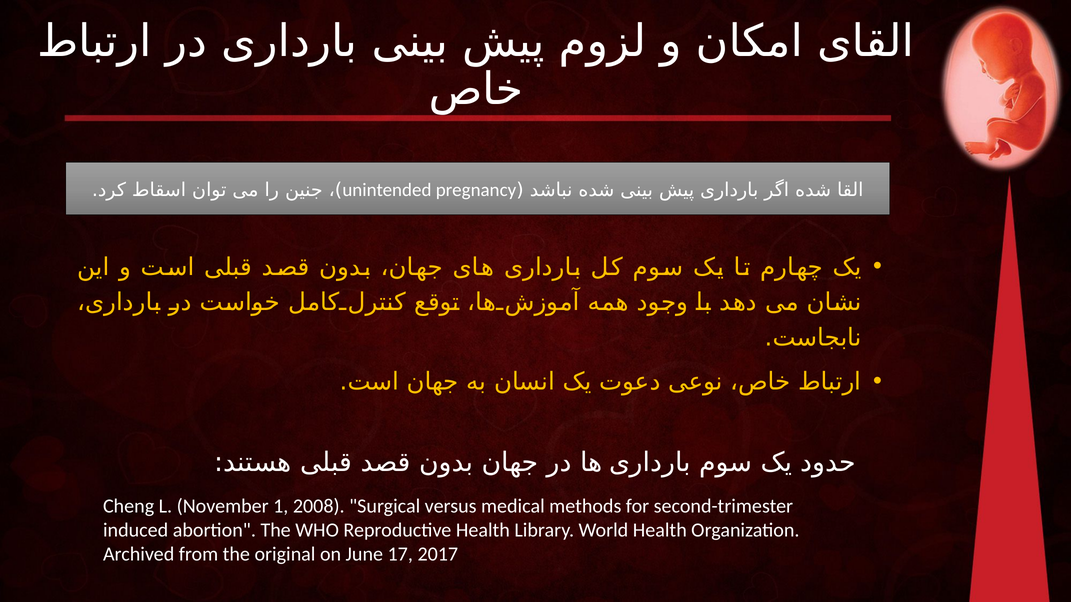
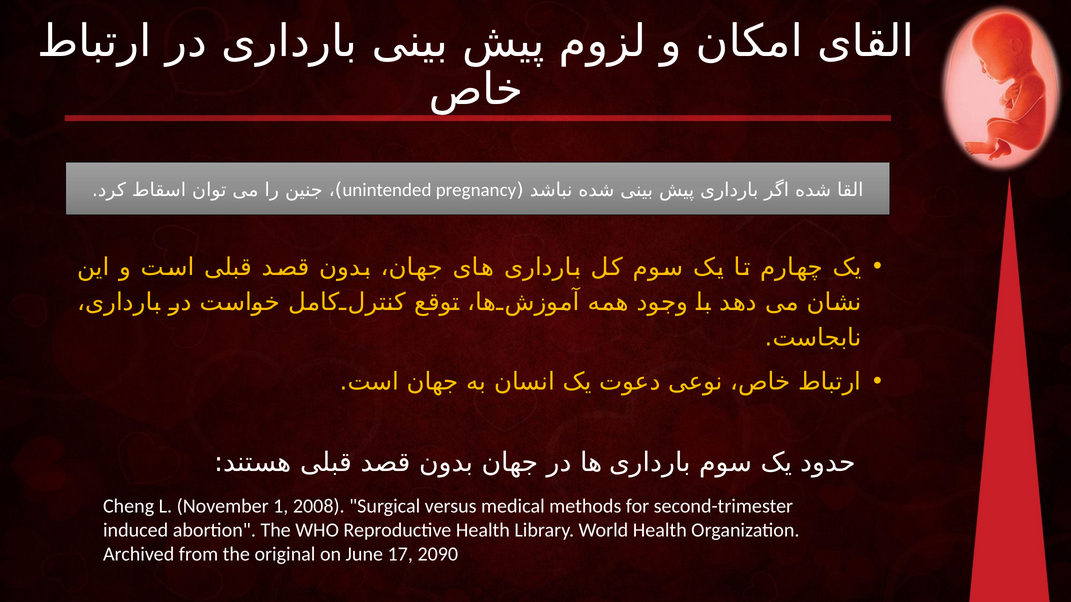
2017: 2017 -> 2090
